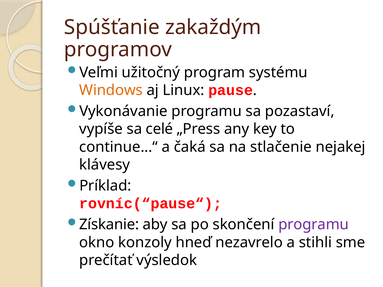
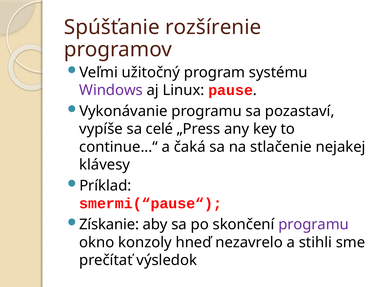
zakaždým: zakaždým -> rozšírenie
Windows colour: orange -> purple
rovníc(“pause“: rovníc(“pause“ -> smermi(“pause“
